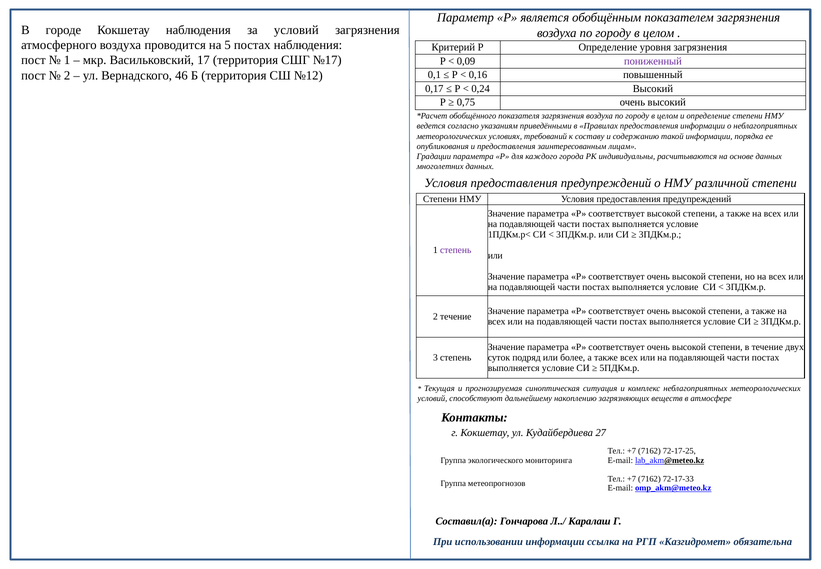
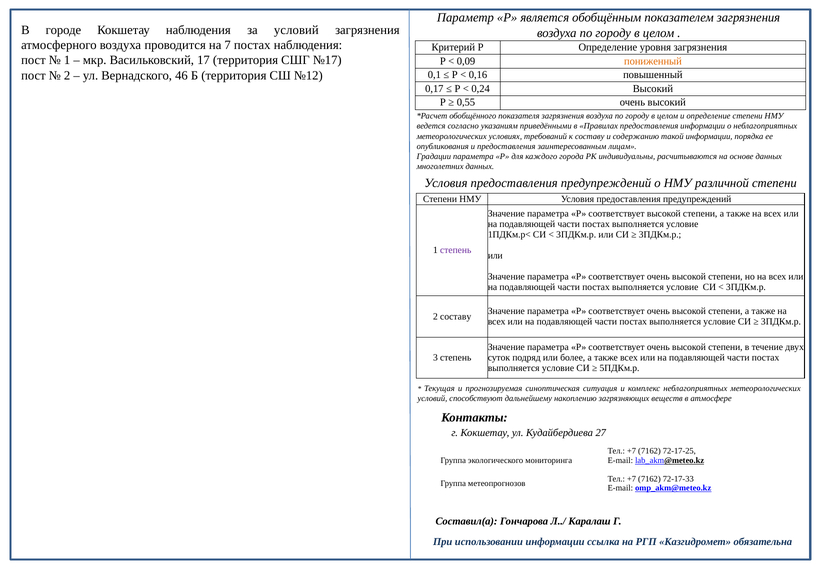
5: 5 -> 7
пониженный colour: purple -> orange
0,75: 0,75 -> 0,55
2 течение: течение -> составу
